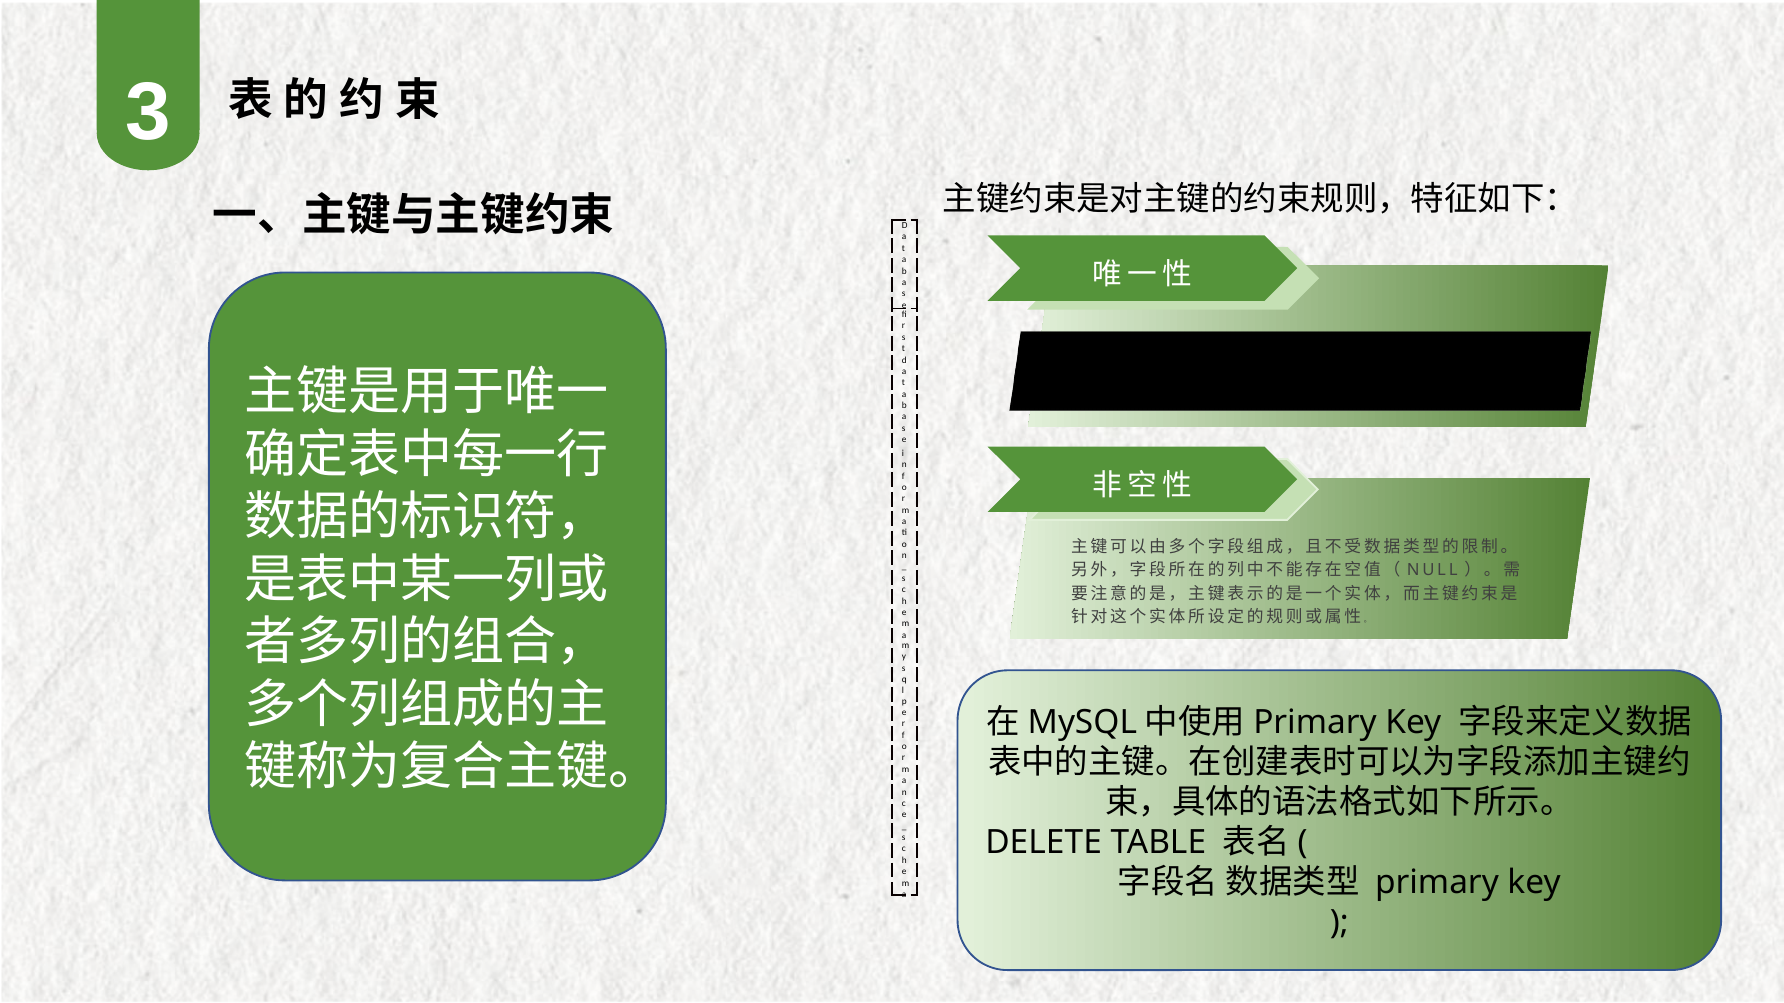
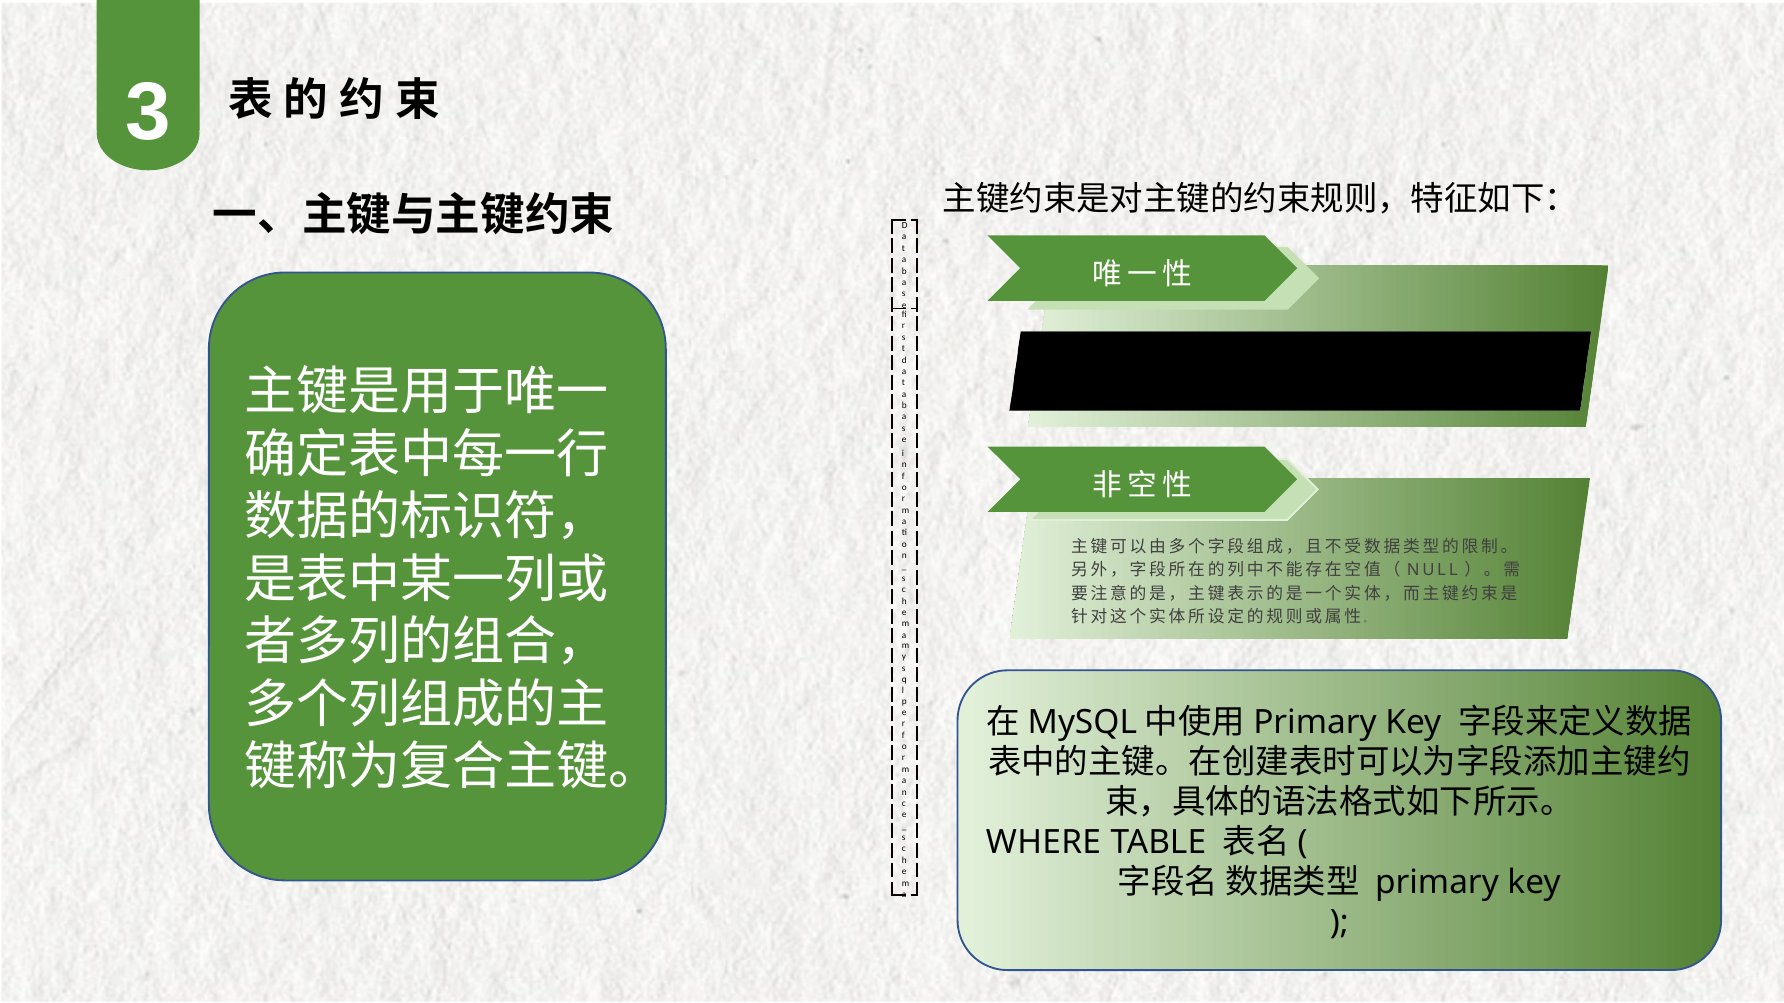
DELETE: DELETE -> WHERE
